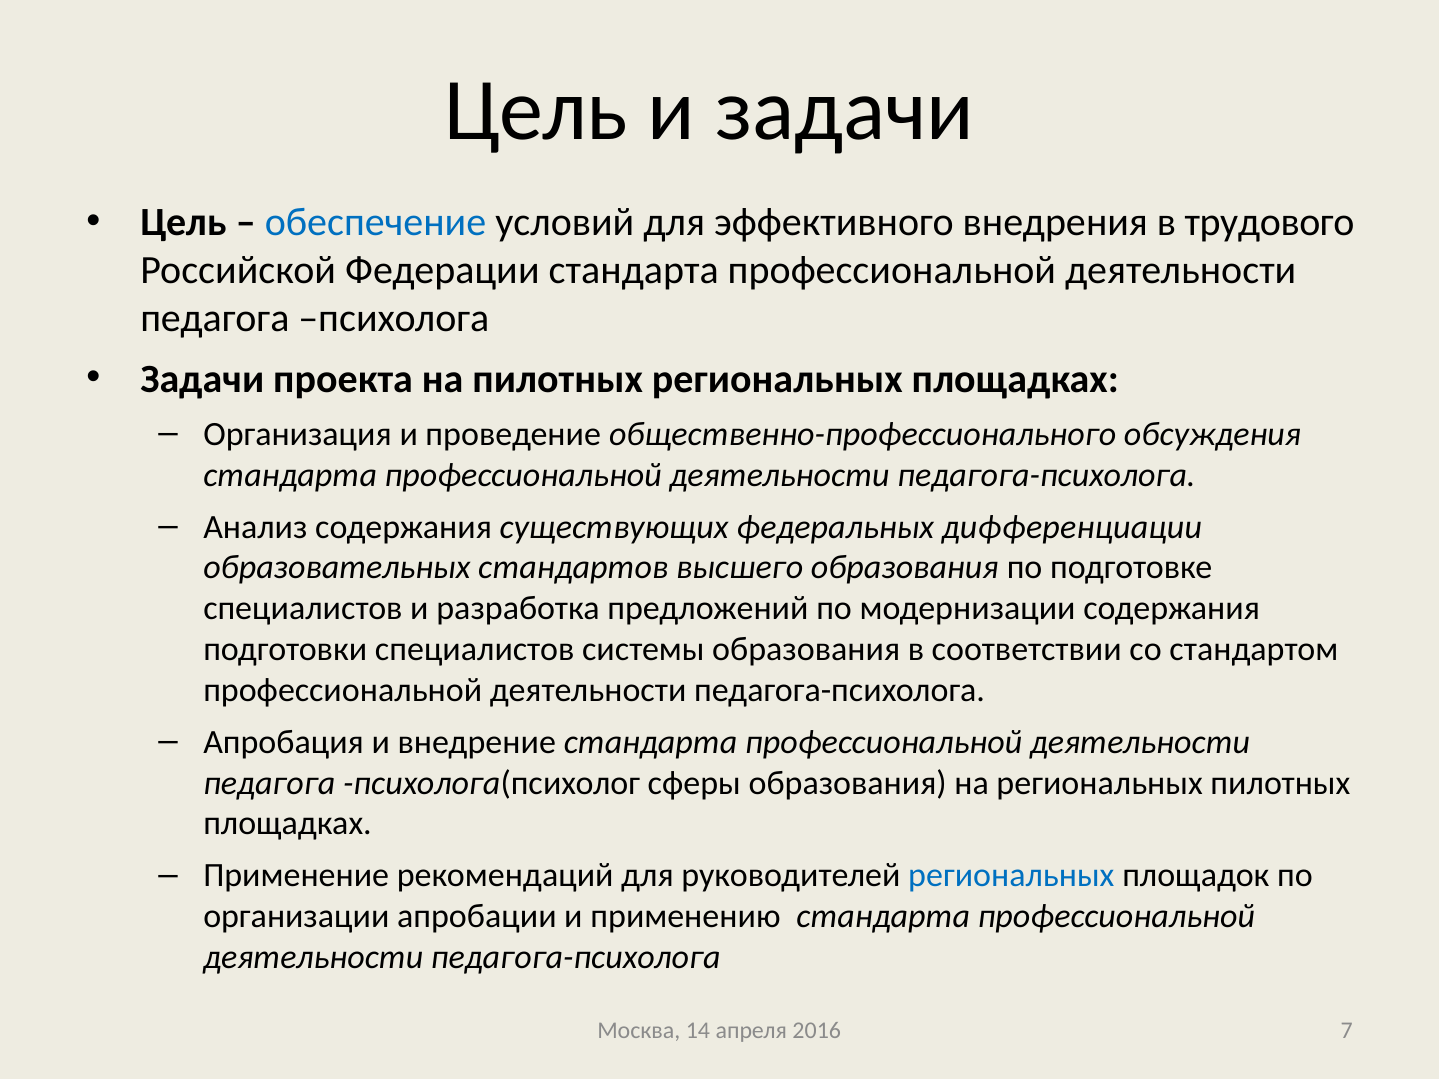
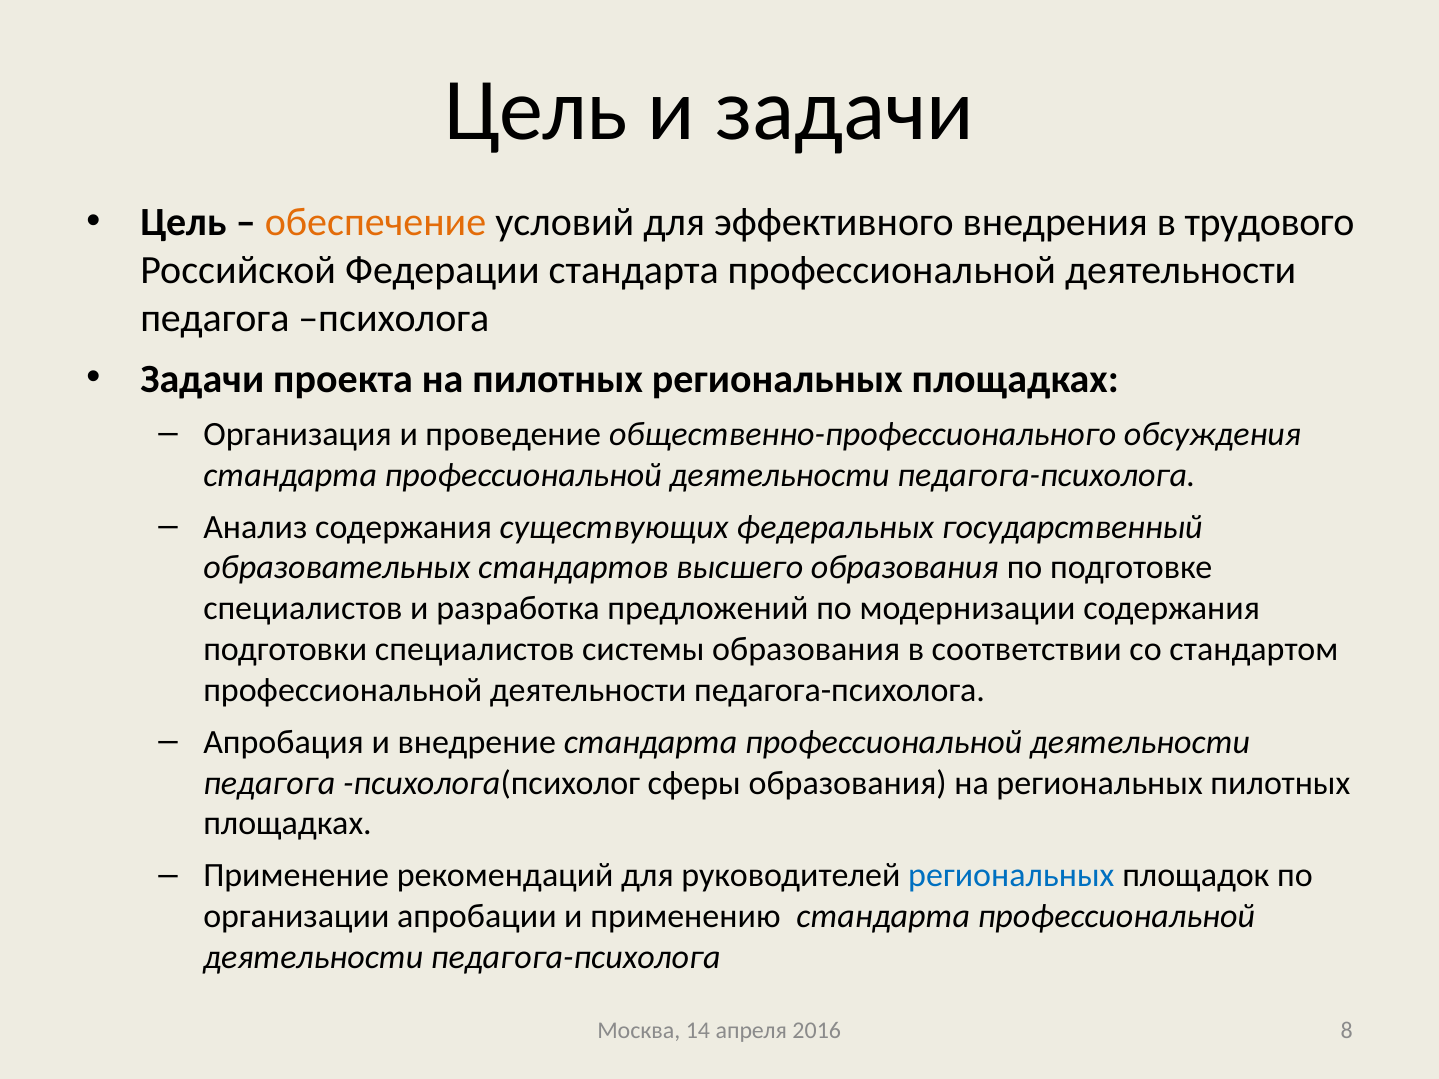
обеспечение colour: blue -> orange
дифференциации: дифференциации -> государственный
7: 7 -> 8
